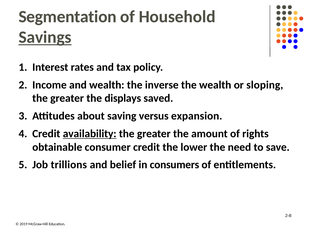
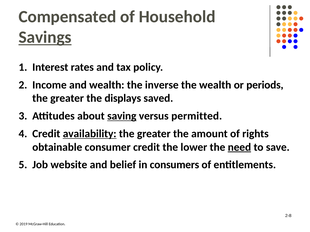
Segmentation: Segmentation -> Compensated
sloping: sloping -> periods
saving underline: none -> present
expansion: expansion -> permitted
need underline: none -> present
trillions: trillions -> website
